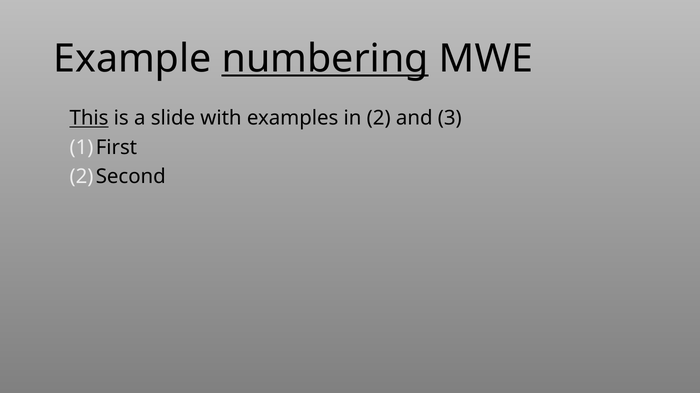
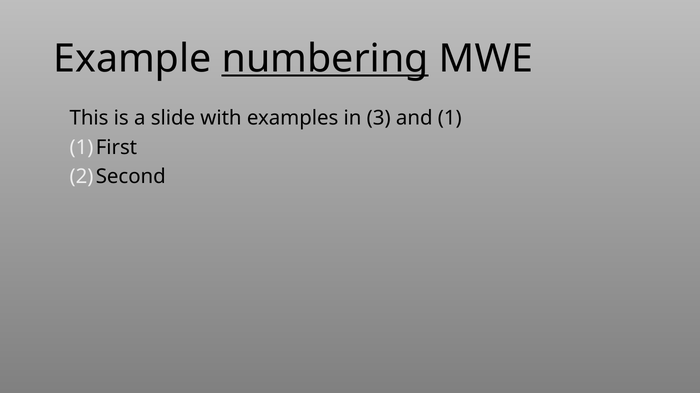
This underline: present -> none
2: 2 -> 3
3: 3 -> 1
